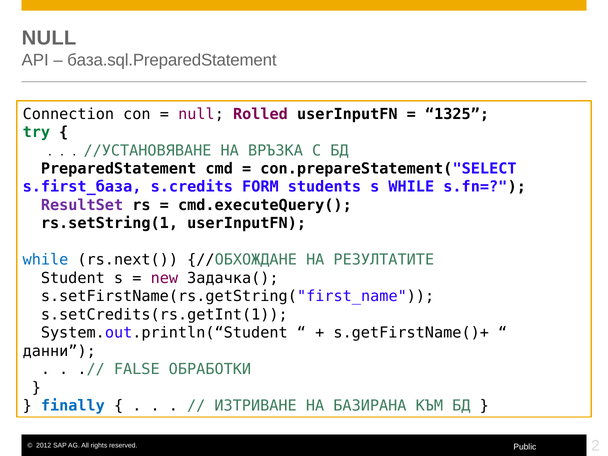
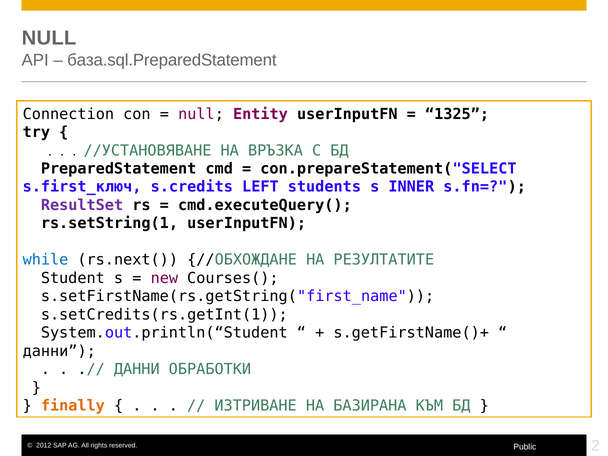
Rolled: Rolled -> Entity
try colour: green -> black
s.first_база: s.first_база -> s.first_ключ
FORM: FORM -> LEFT
s WHILE: WHILE -> INNER
Задачка(: Задачка( -> Courses(
FALSE at (137, 369): FALSE -> ДАННИ
finally colour: blue -> orange
